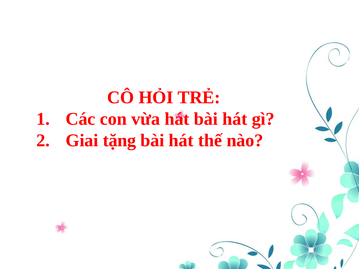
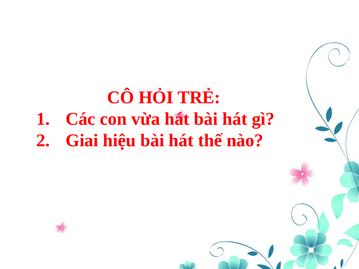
tặng: tặng -> hiệu
